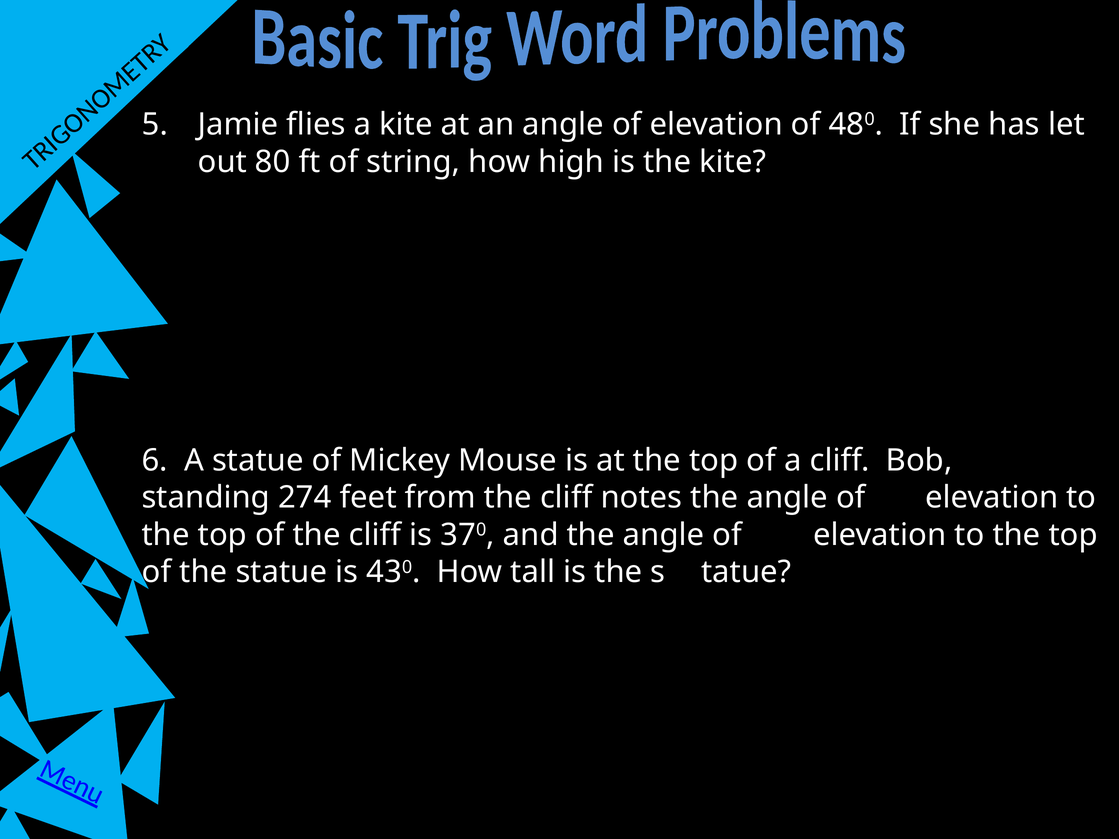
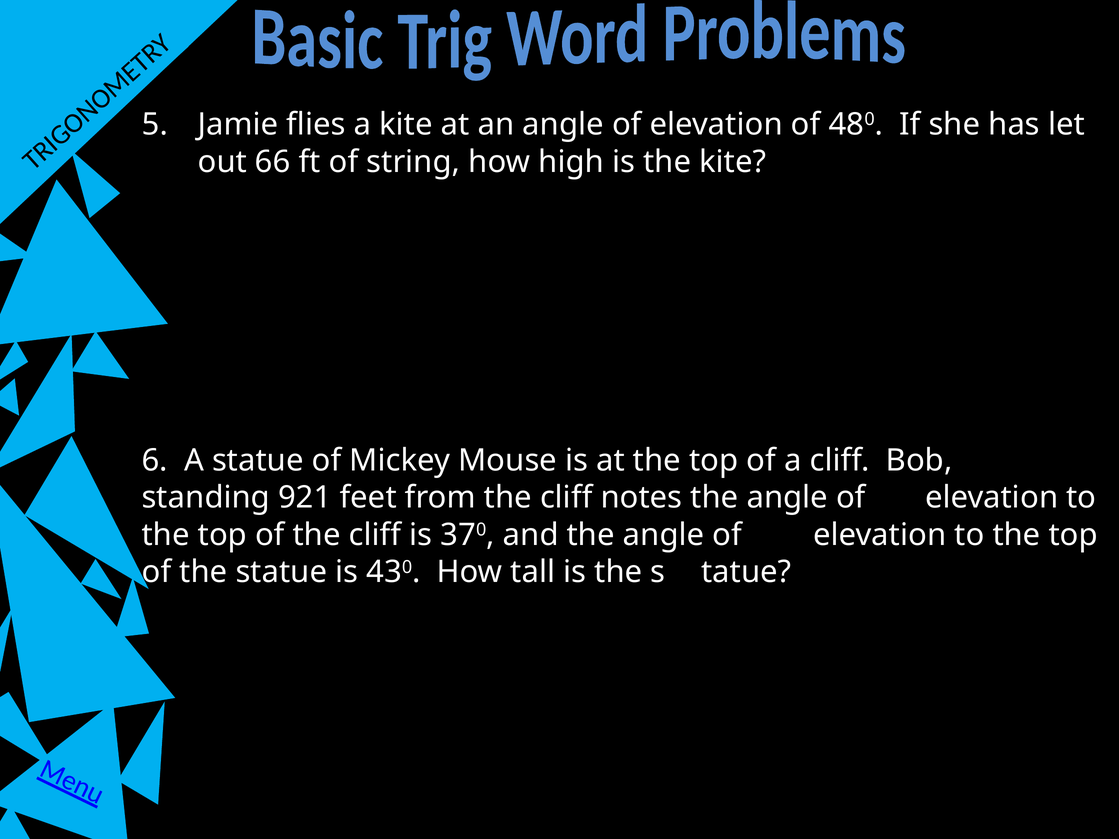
80: 80 -> 66
274: 274 -> 921
